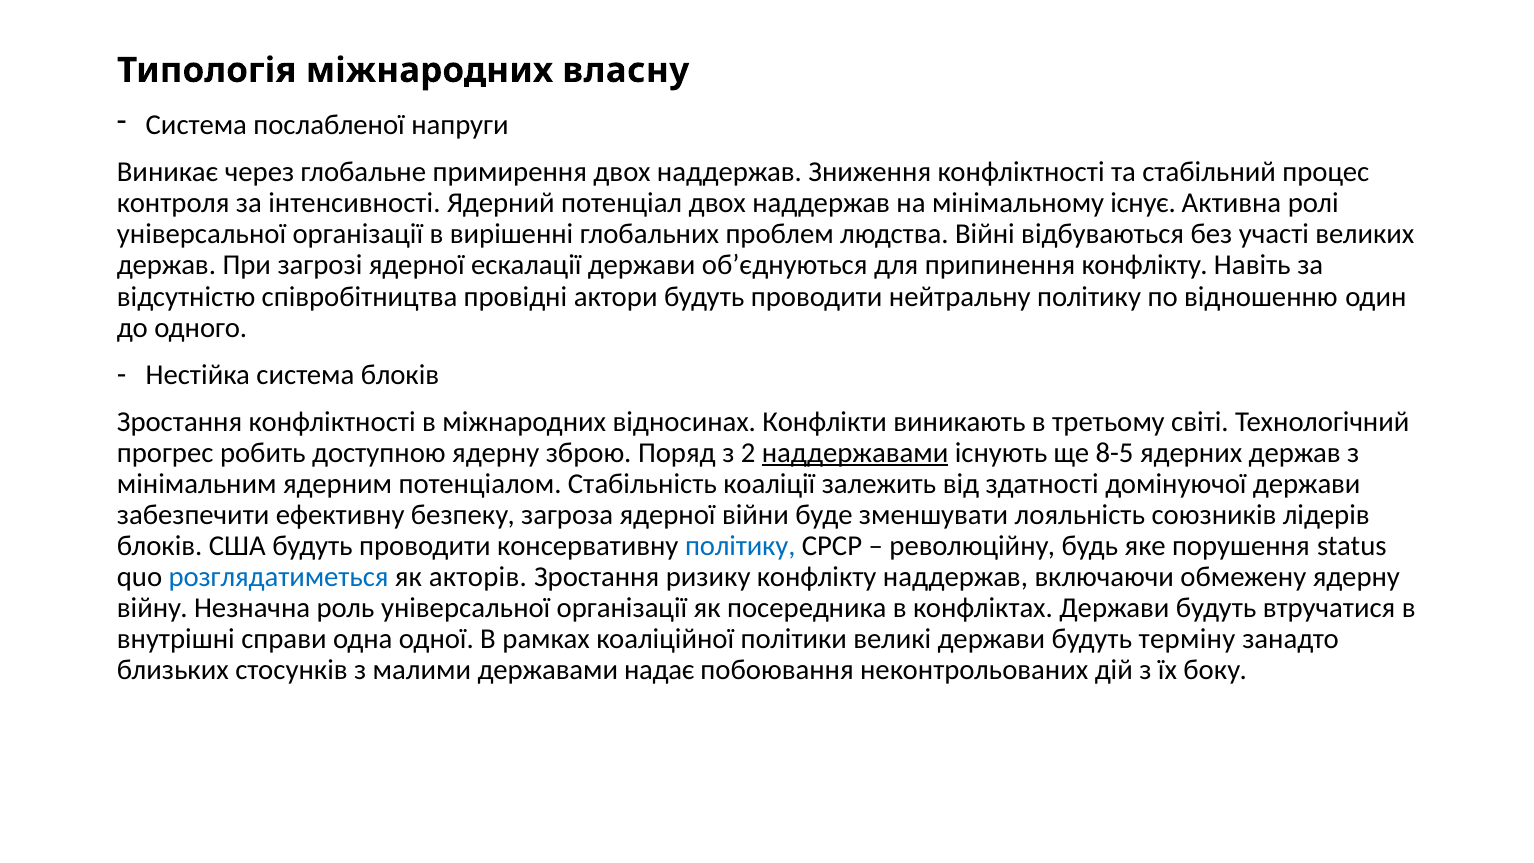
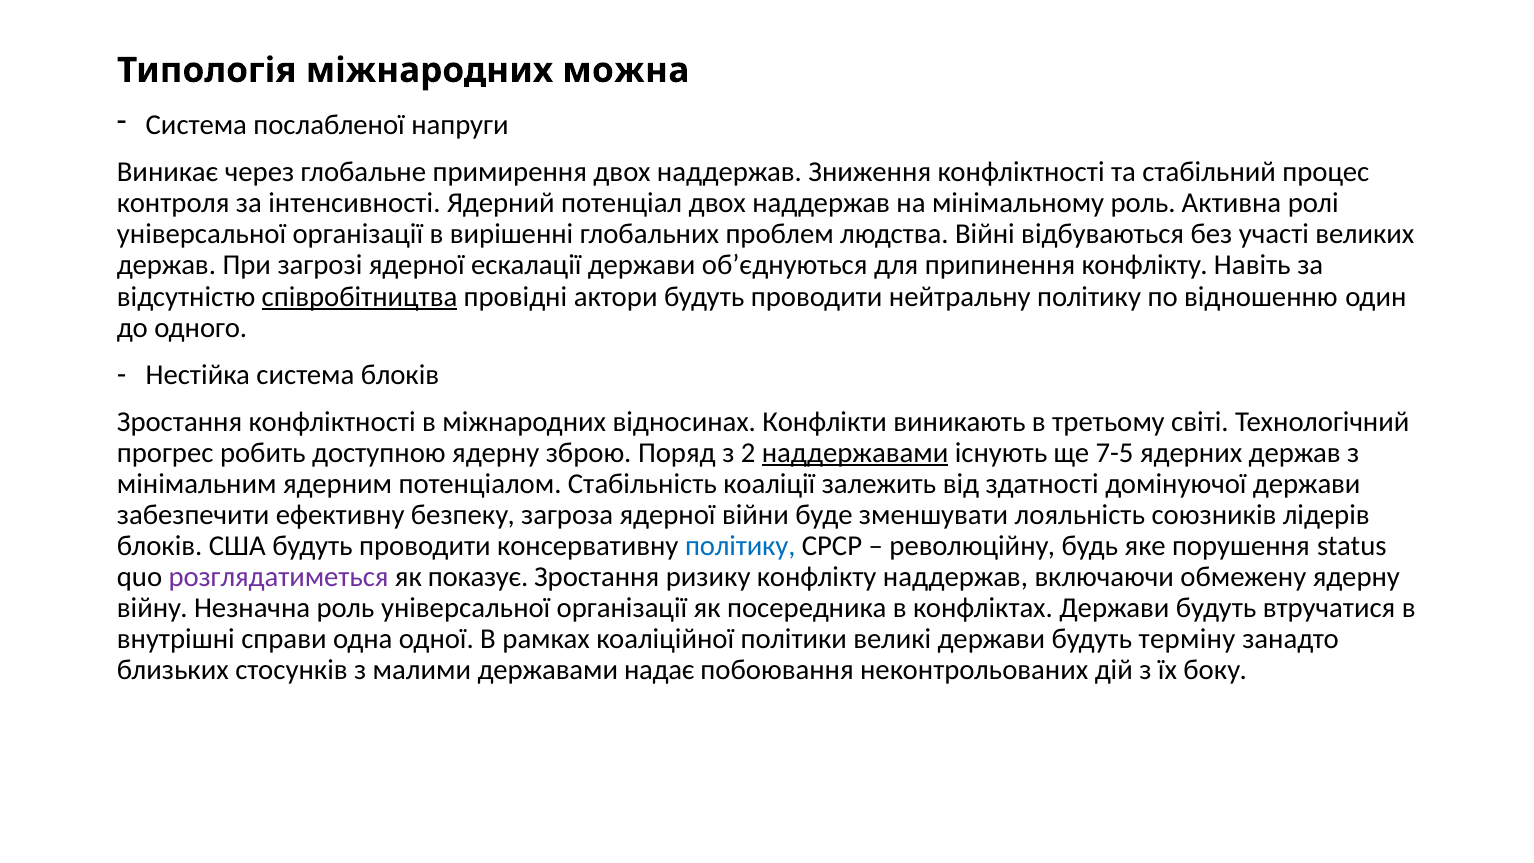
власну: власну -> можна
мінімальному існує: існує -> роль
співробітництва underline: none -> present
8-5: 8-5 -> 7-5
розглядатиметься colour: blue -> purple
акторів: акторів -> показує
